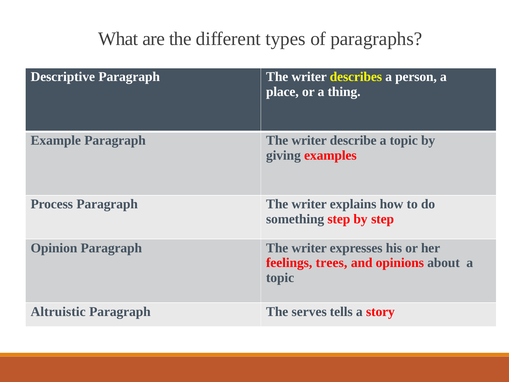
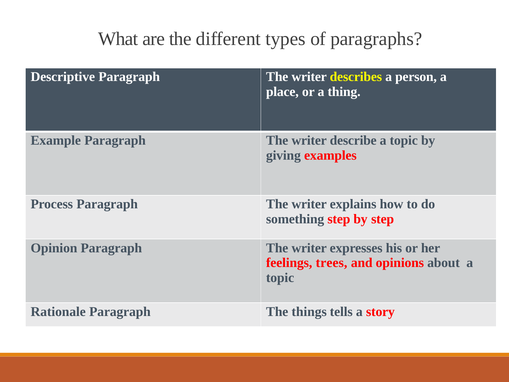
Altruistic: Altruistic -> Rationale
serves: serves -> things
